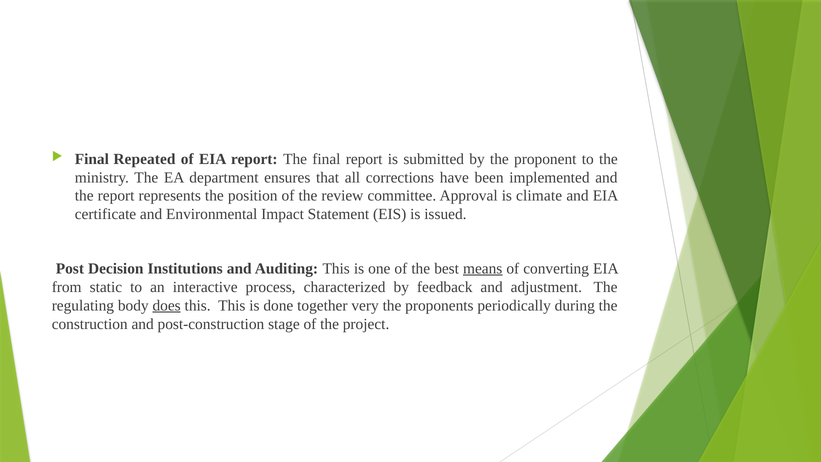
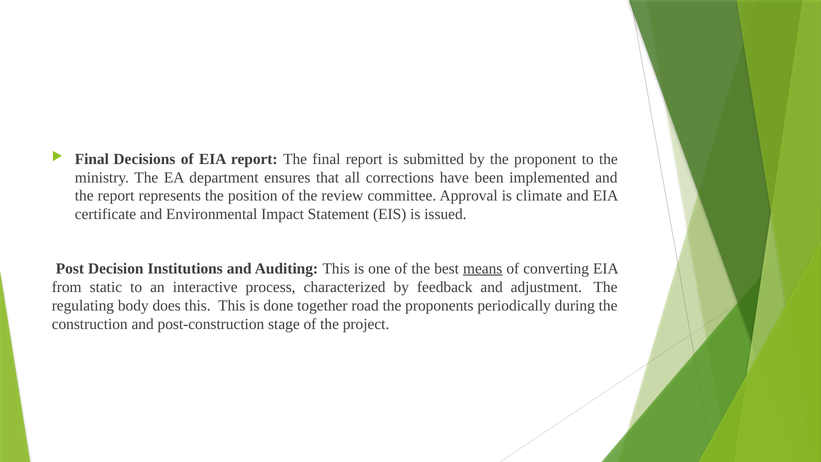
Repeated: Repeated -> Decisions
does underline: present -> none
very: very -> road
